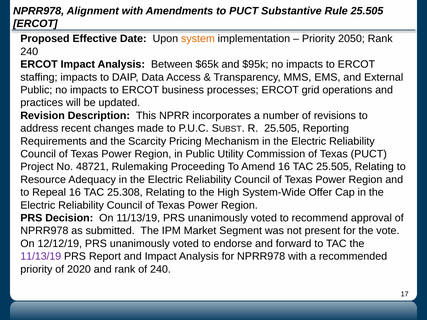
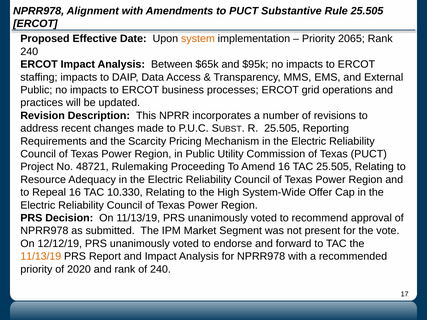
2050: 2050 -> 2065
25.308: 25.308 -> 10.330
11/13/19 at (41, 257) colour: purple -> orange
